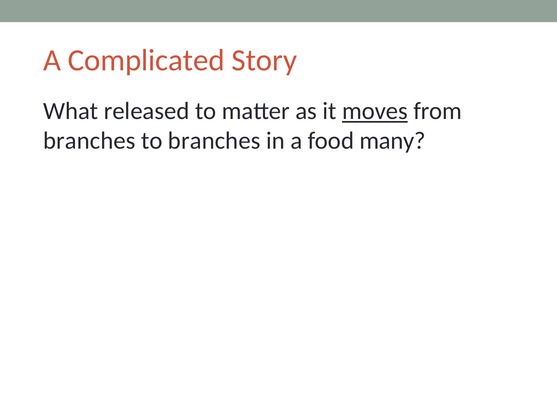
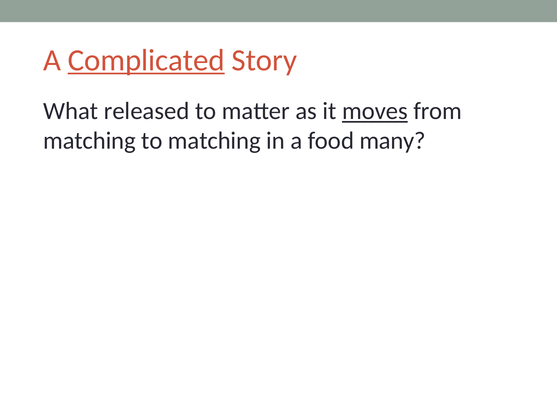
Complicated underline: none -> present
branches at (89, 141): branches -> matching
to branches: branches -> matching
